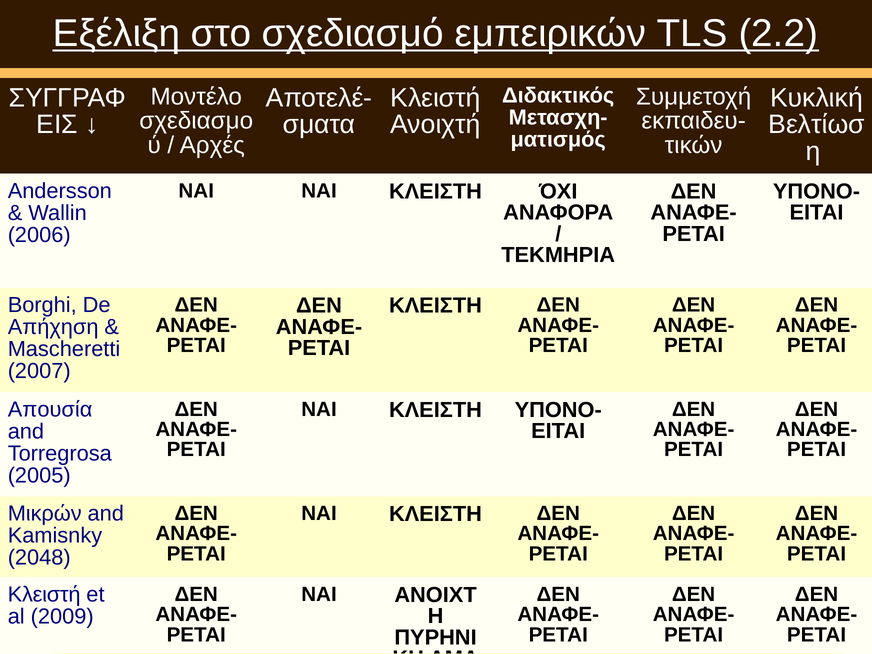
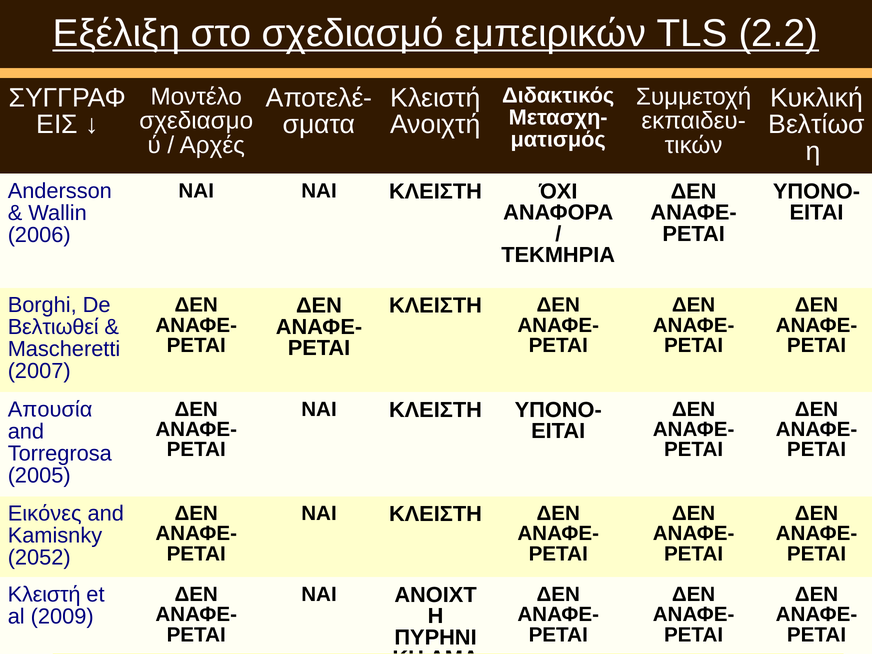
Απήχηση: Απήχηση -> Βελτιωθεί
Μικρών: Μικρών -> Εικόνες
2048: 2048 -> 2052
